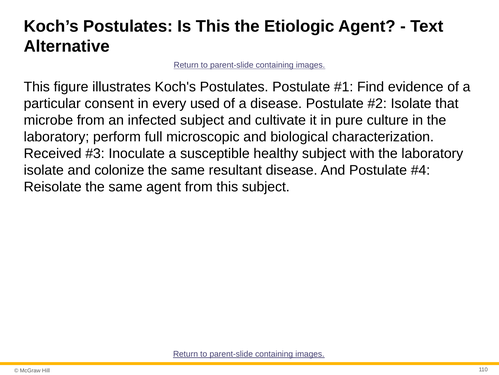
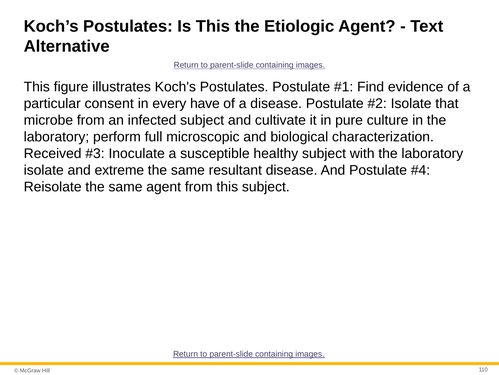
used: used -> have
colonize: colonize -> extreme
